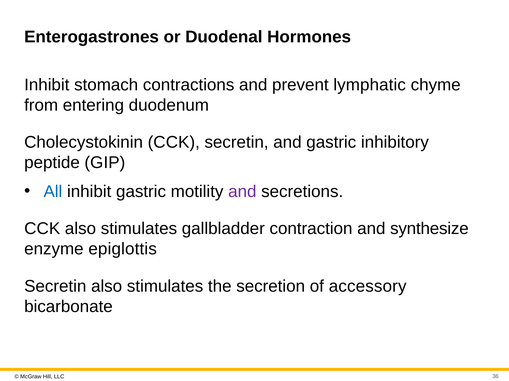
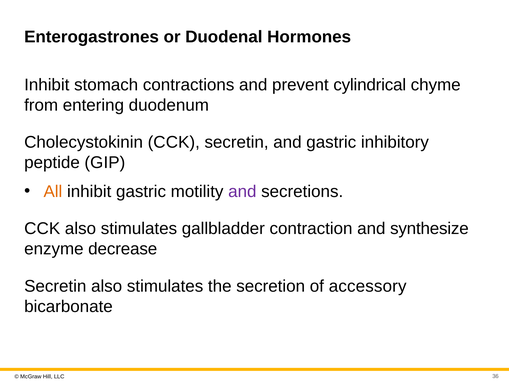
lymphatic: lymphatic -> cylindrical
All colour: blue -> orange
epiglottis: epiglottis -> decrease
